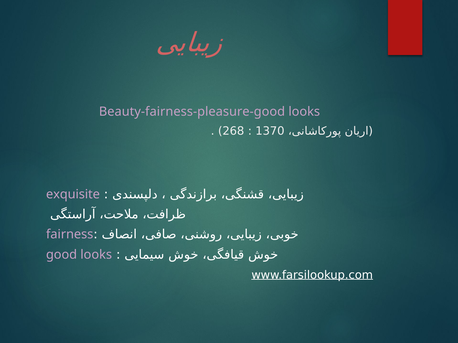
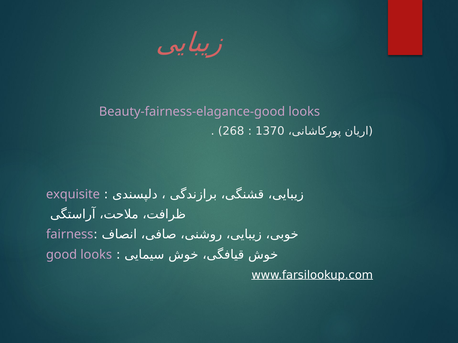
Beauty-fairness-pleasure-good: Beauty-fairness-pleasure-good -> Beauty-fairness-elagance-good
